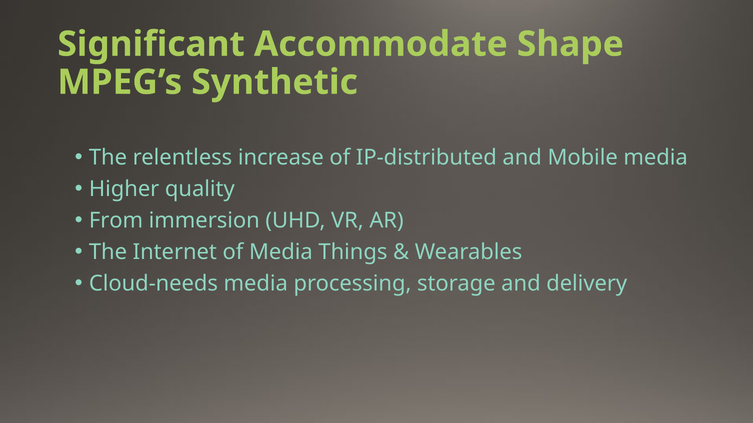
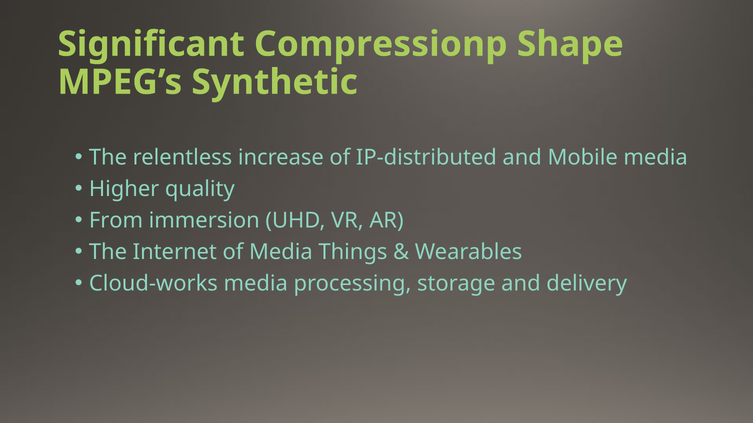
Accommodate: Accommodate -> Compressionp
Cloud-needs: Cloud-needs -> Cloud-works
